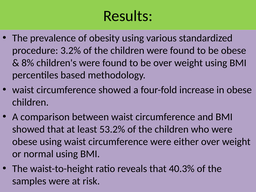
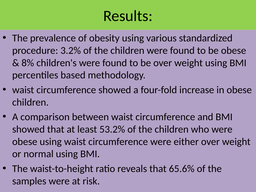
40.3%: 40.3% -> 65.6%
